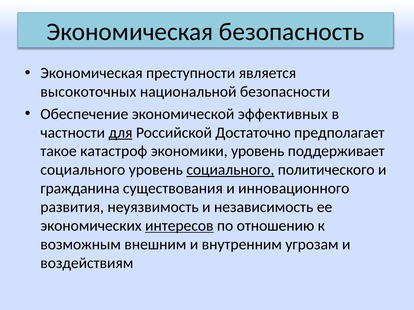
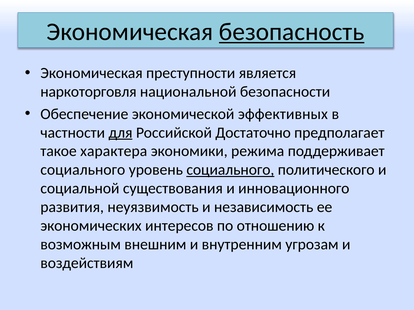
безопасность underline: none -> present
высокоточных: высокоточных -> наркоторговля
катастроф: катастроф -> характера
экономики уровень: уровень -> режима
гражданина: гражданина -> социальной
интересов underline: present -> none
